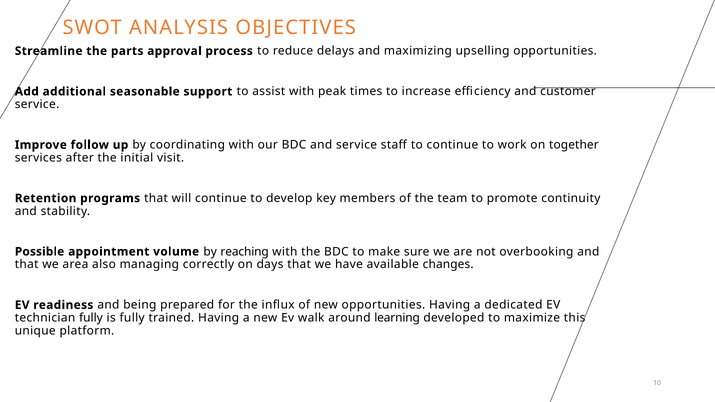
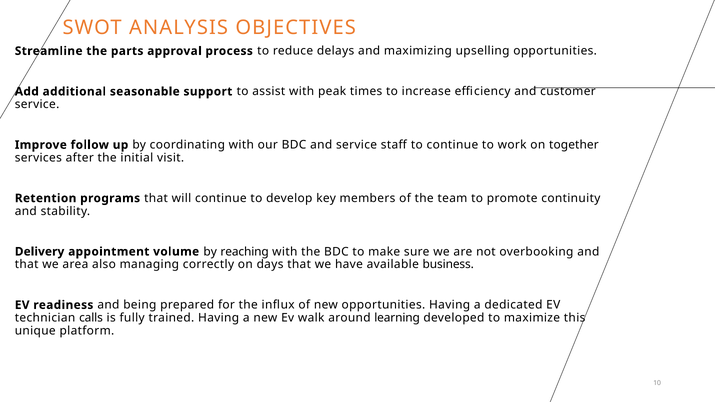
Possible: Possible -> Delivery
changes: changes -> business
technician fully: fully -> calls
